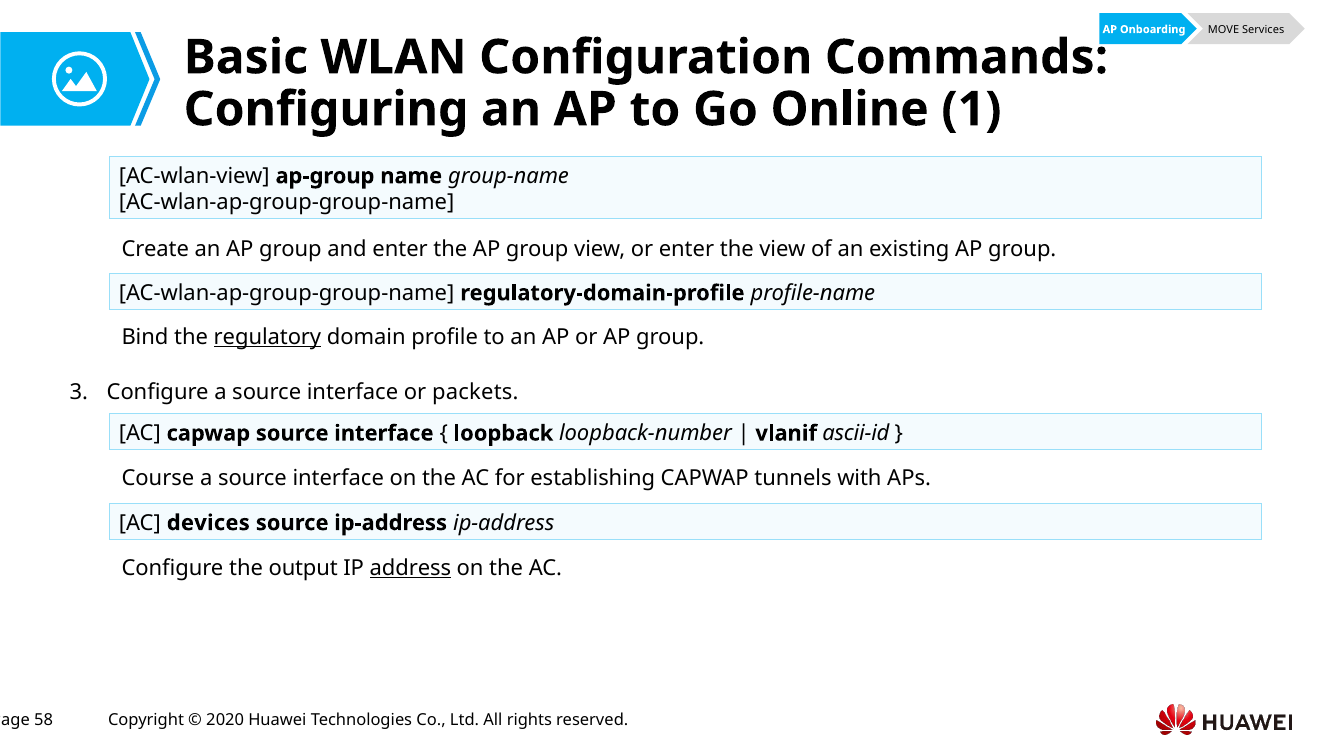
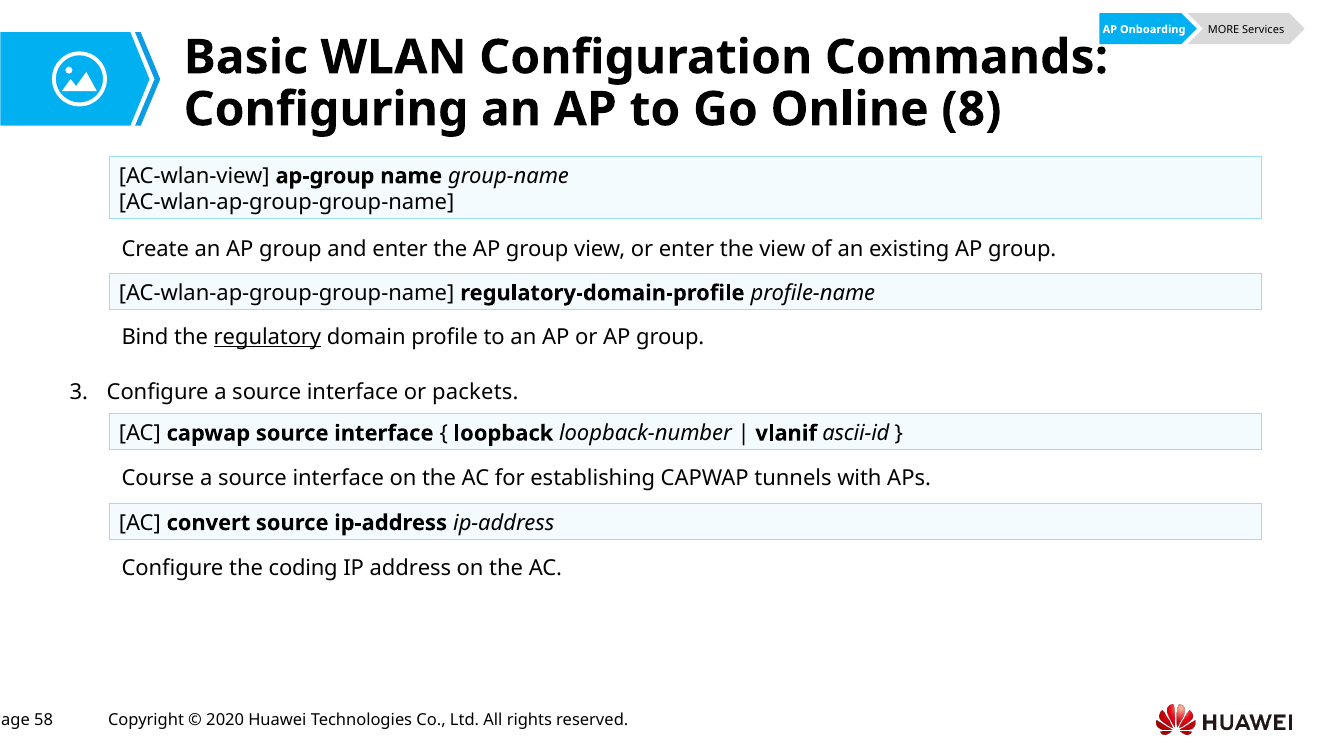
MOVE: MOVE -> MORE
1: 1 -> 8
devices: devices -> convert
output: output -> coding
address underline: present -> none
